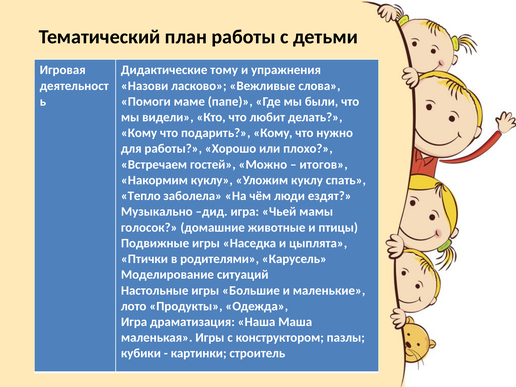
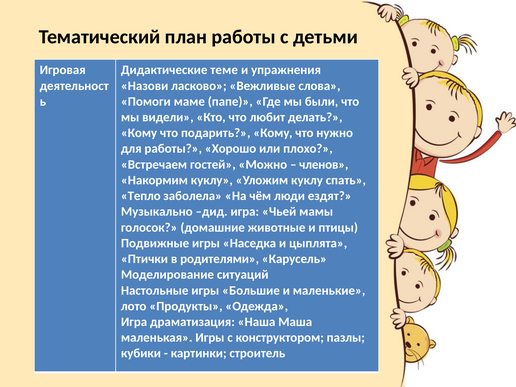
тому: тому -> теме
итогов: итогов -> членов
